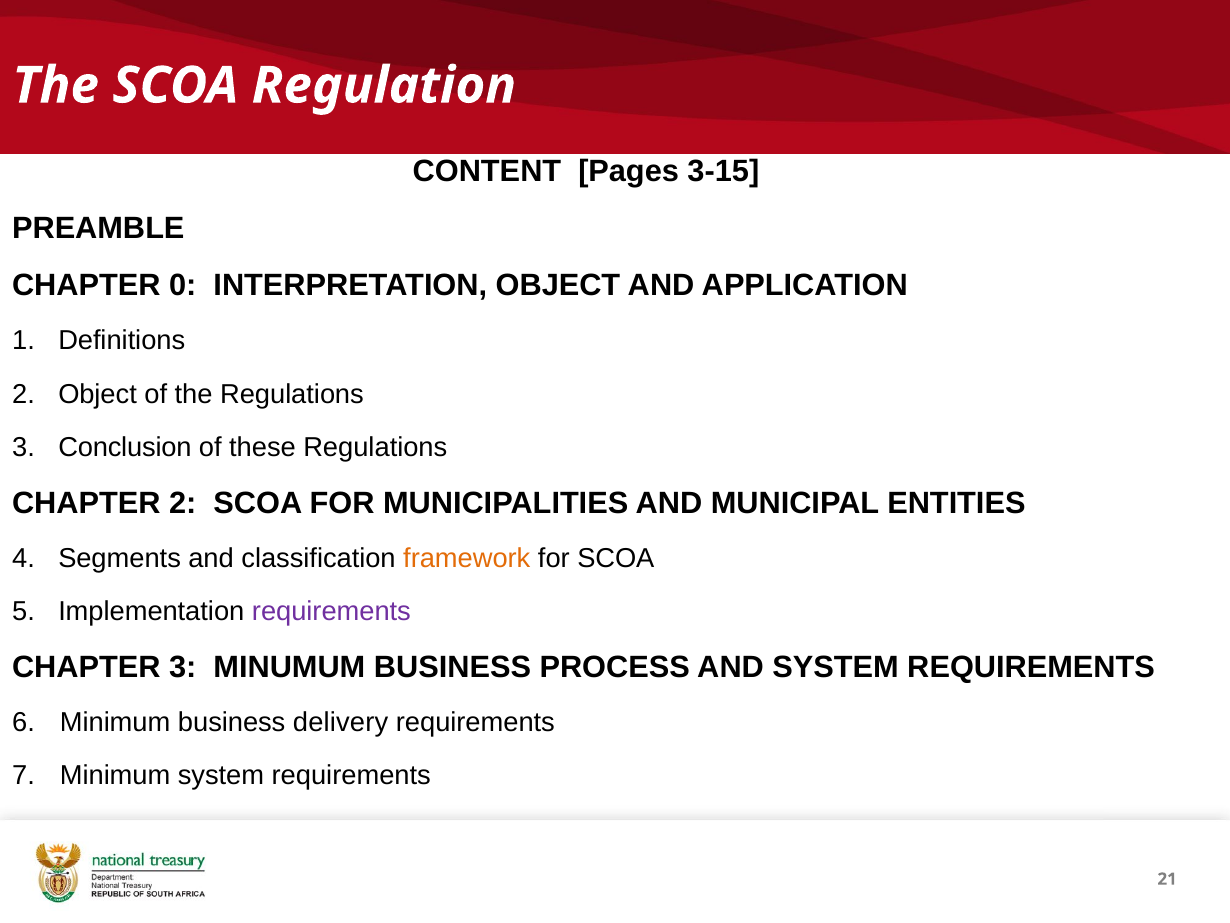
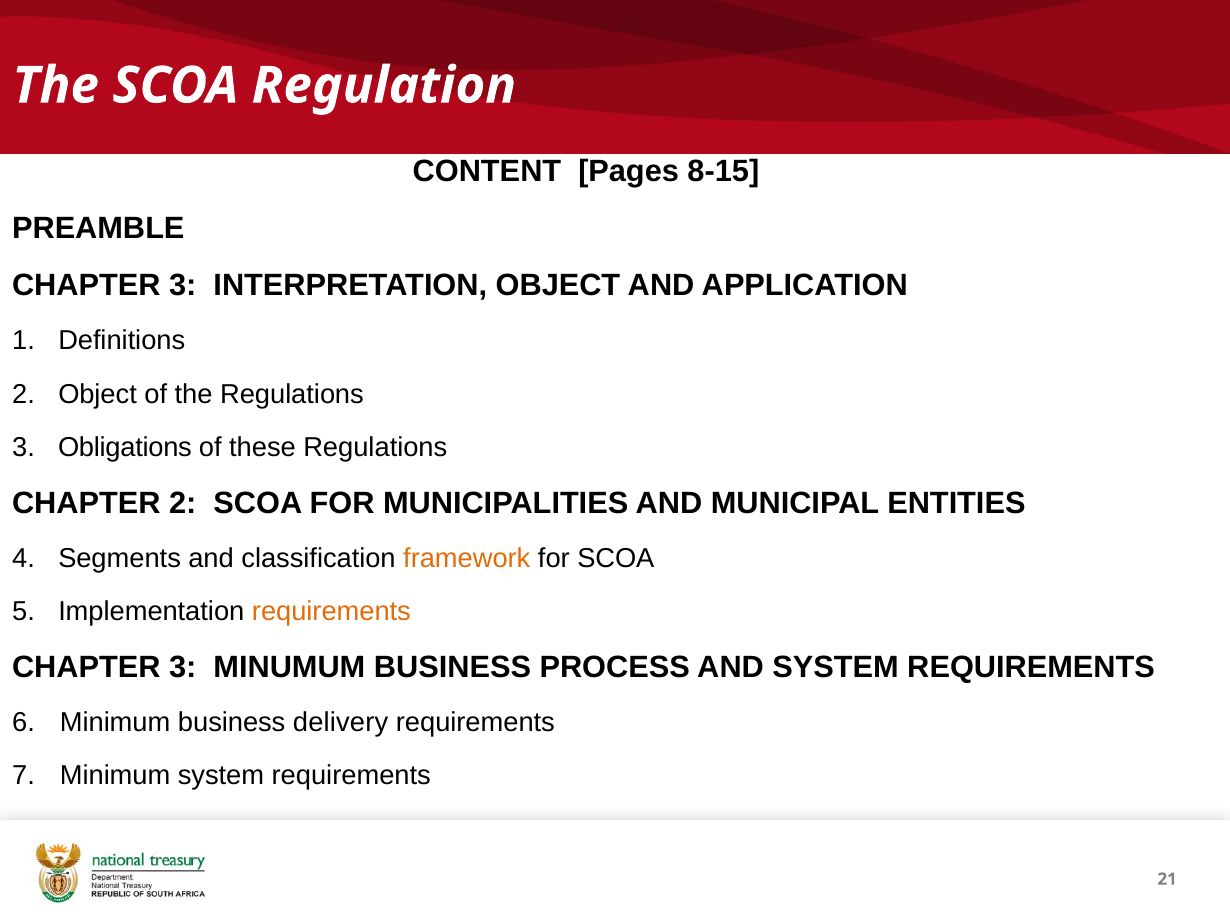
3-15: 3-15 -> 8-15
0 at (183, 286): 0 -> 3
Conclusion: Conclusion -> Obligations
requirements at (331, 611) colour: purple -> orange
